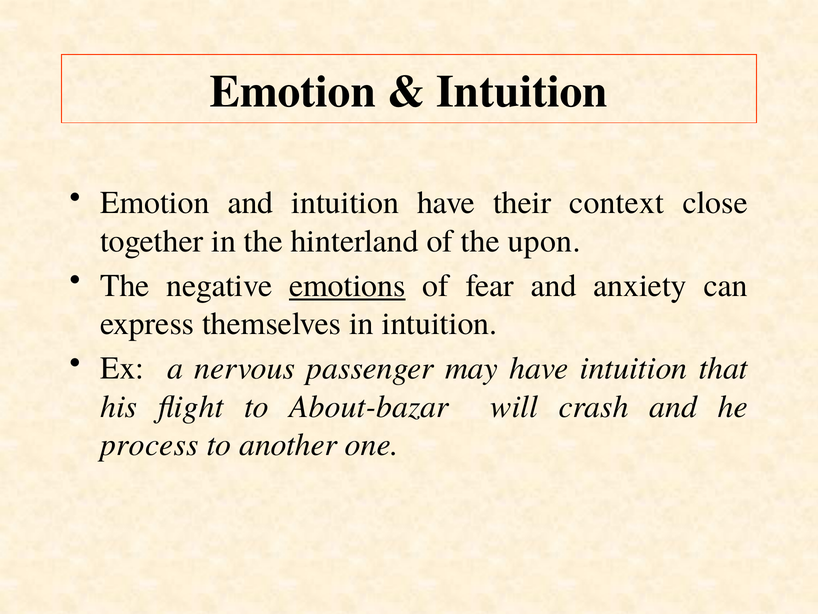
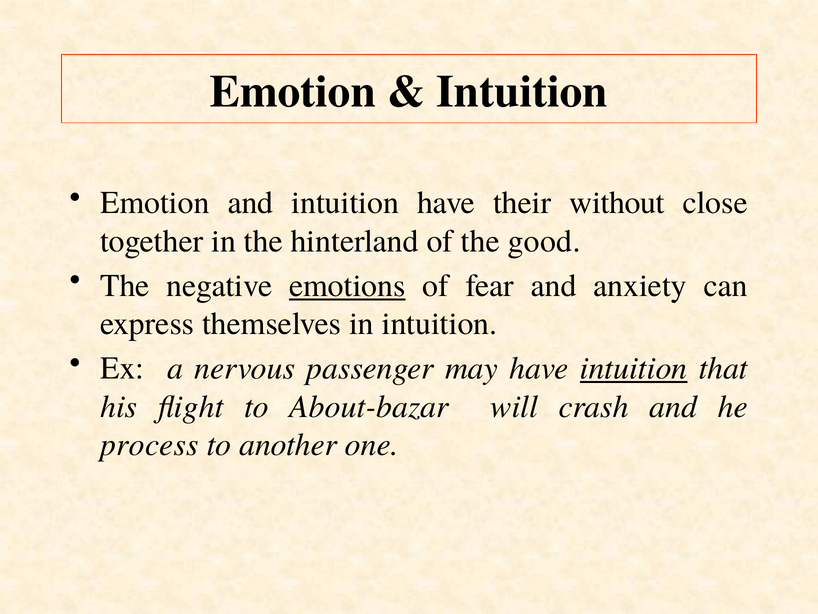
context: context -> without
upon: upon -> good
intuition at (634, 368) underline: none -> present
